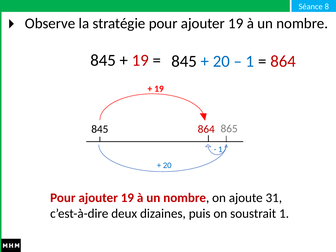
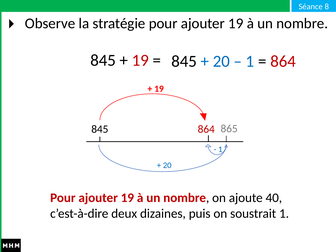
31: 31 -> 40
